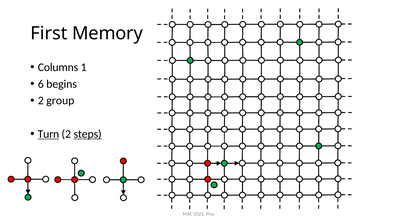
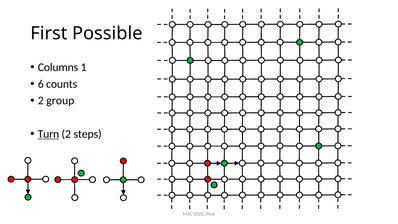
Memory: Memory -> Possible
begins: begins -> counts
steps underline: present -> none
